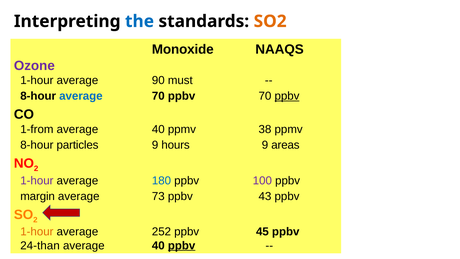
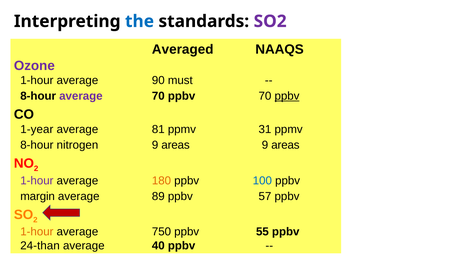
SO2 colour: orange -> purple
Monoxide: Monoxide -> Averaged
average at (81, 96) colour: blue -> purple
1-from: 1-from -> 1-year
40 at (158, 129): 40 -> 81
38: 38 -> 31
particles: particles -> nitrogen
hours at (176, 145): hours -> areas
180 colour: blue -> orange
100 colour: purple -> blue
73: 73 -> 89
43: 43 -> 57
252: 252 -> 750
45: 45 -> 55
ppbv at (182, 245) underline: present -> none
